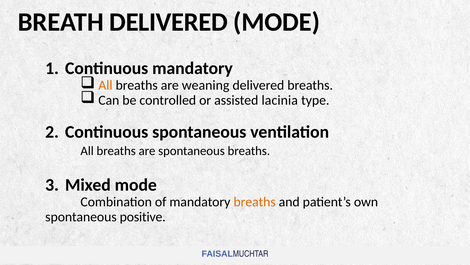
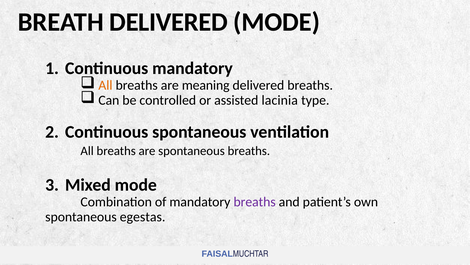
weaning: weaning -> meaning
breaths at (255, 201) colour: orange -> purple
positive: positive -> egestas
